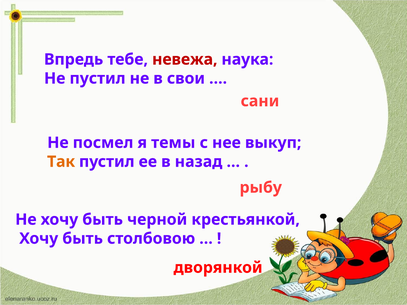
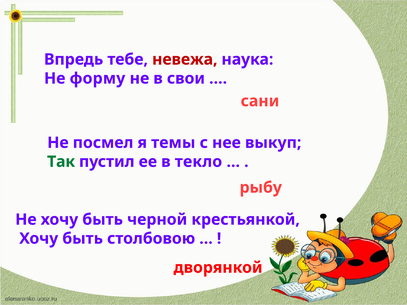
Не пустил: пустил -> форму
Так colour: orange -> green
назад: назад -> текло
